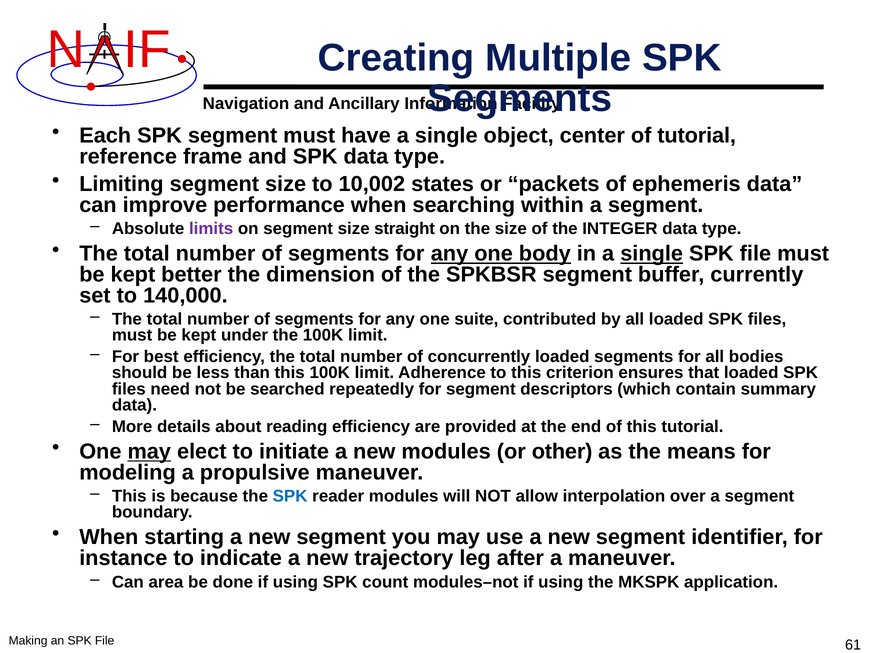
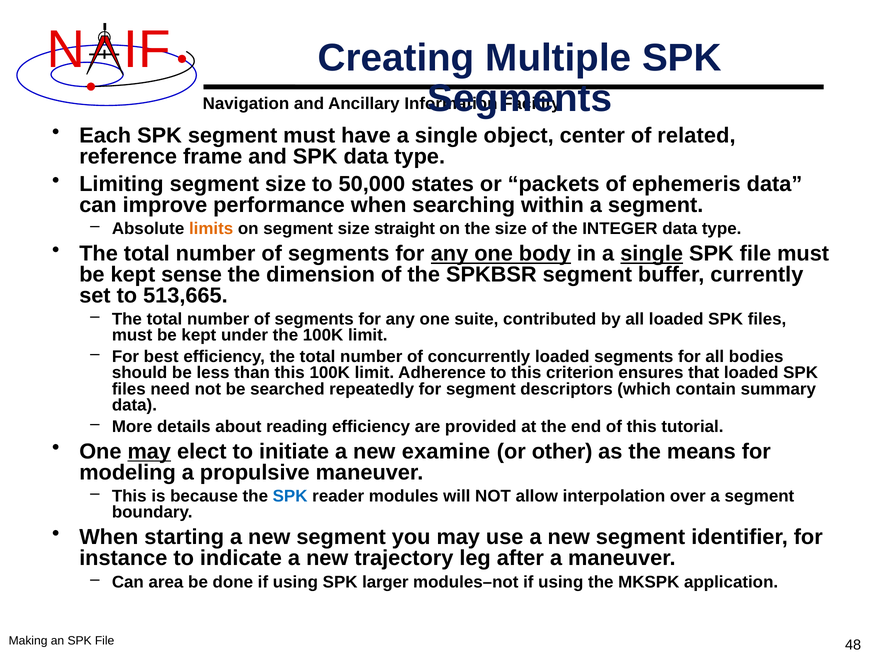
of tutorial: tutorial -> related
10,002: 10,002 -> 50,000
limits colour: purple -> orange
better: better -> sense
140,000: 140,000 -> 513,665
new modules: modules -> examine
count: count -> larger
61: 61 -> 48
